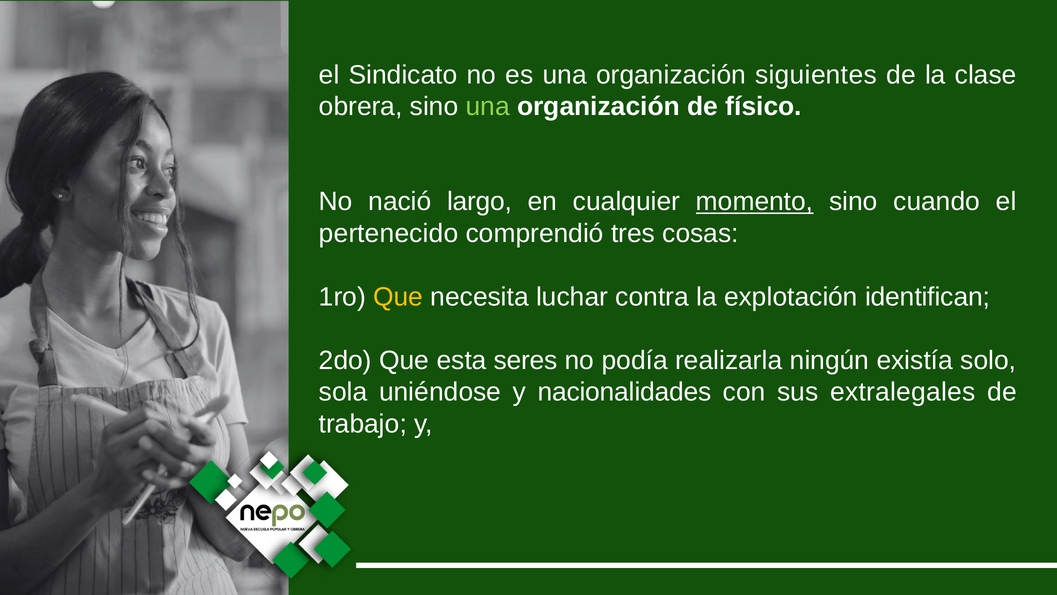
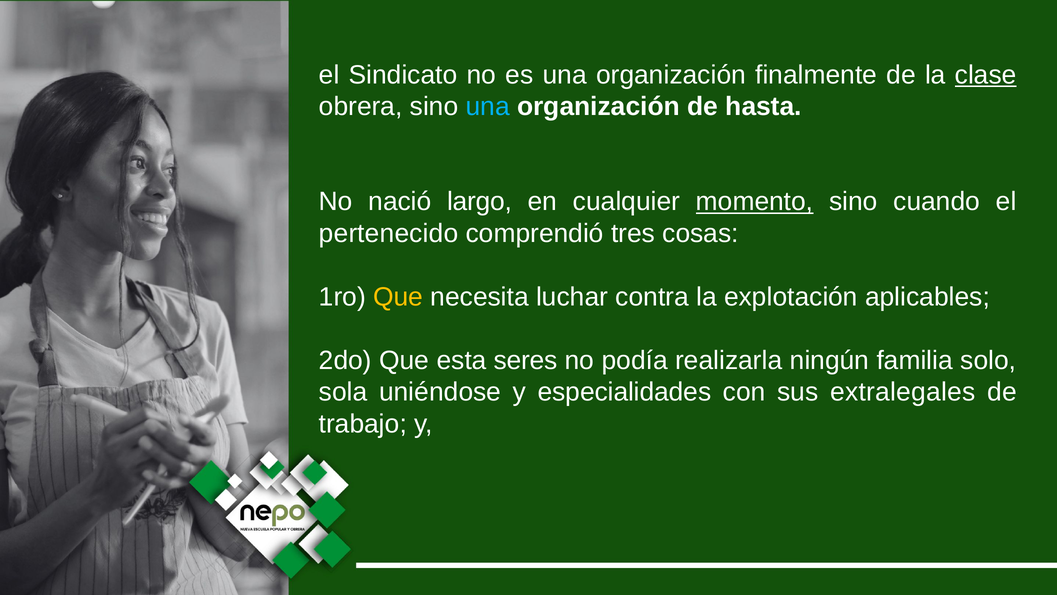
siguientes: siguientes -> finalmente
clase underline: none -> present
una at (488, 106) colour: light green -> light blue
físico: físico -> hasta
identifican: identifican -> aplicables
existía: existía -> familia
nacionalidades: nacionalidades -> especialidades
